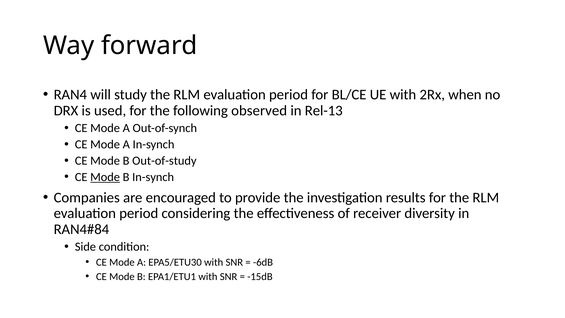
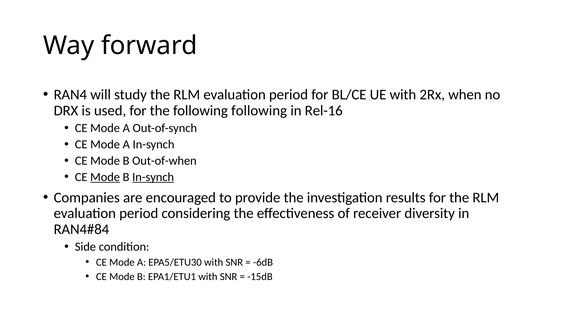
following observed: observed -> following
Rel-13: Rel-13 -> Rel-16
Out-of-study: Out-of-study -> Out-of-when
In-synch at (153, 177) underline: none -> present
